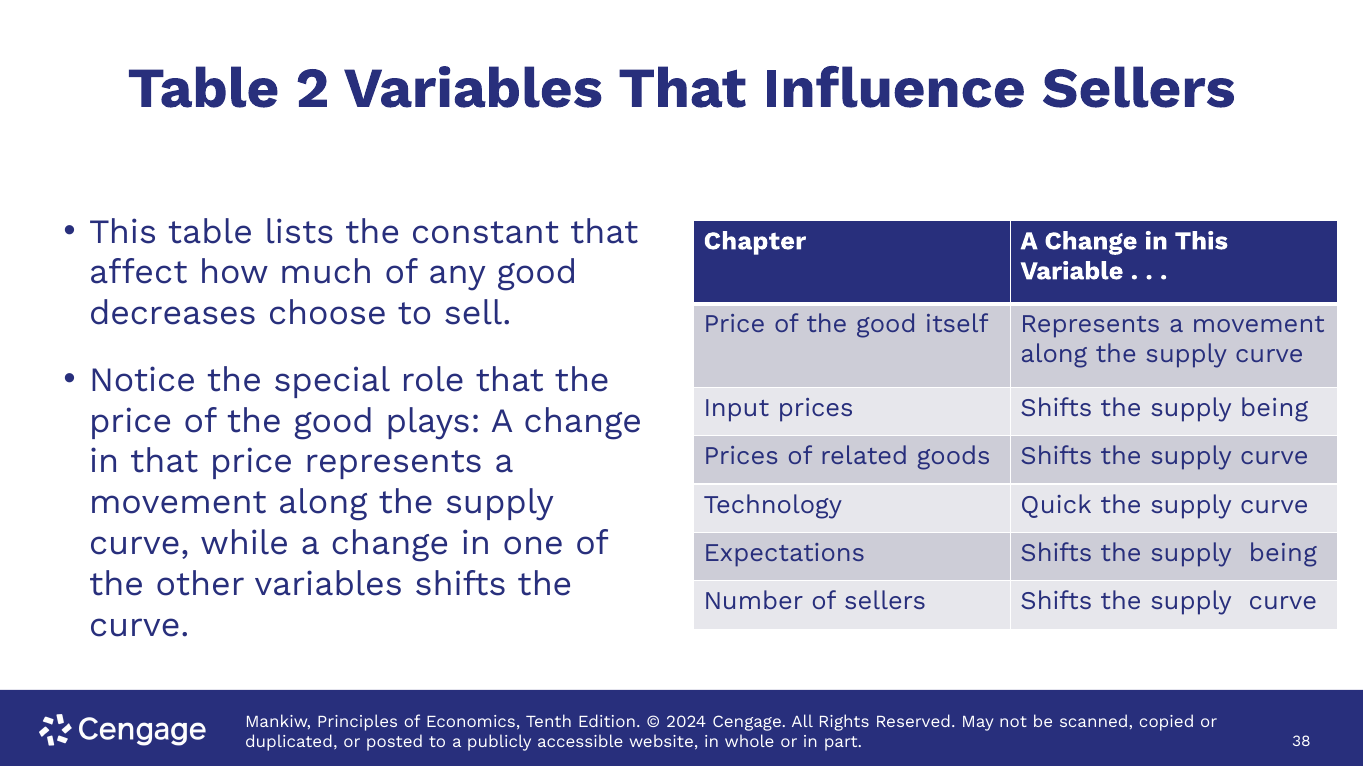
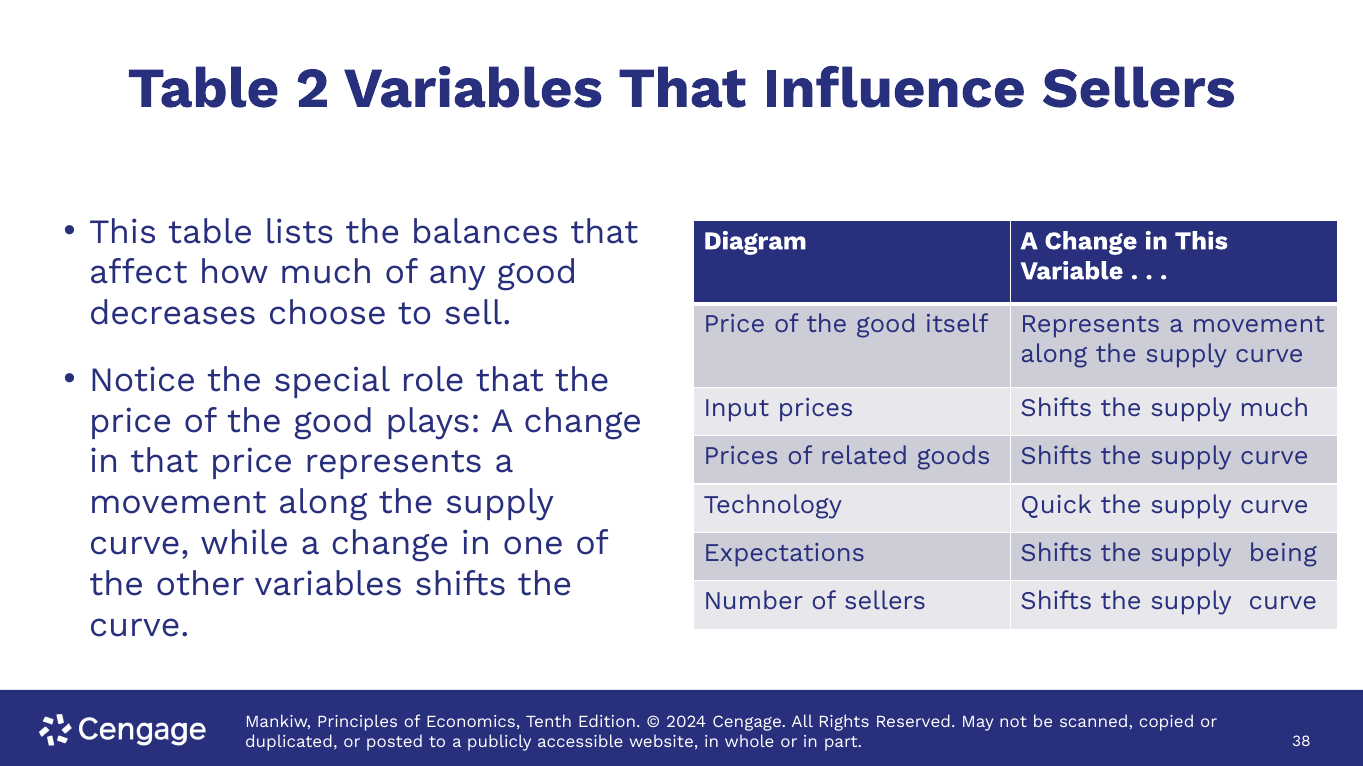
constant: constant -> balances
Chapter: Chapter -> Diagram
being at (1274, 408): being -> much
